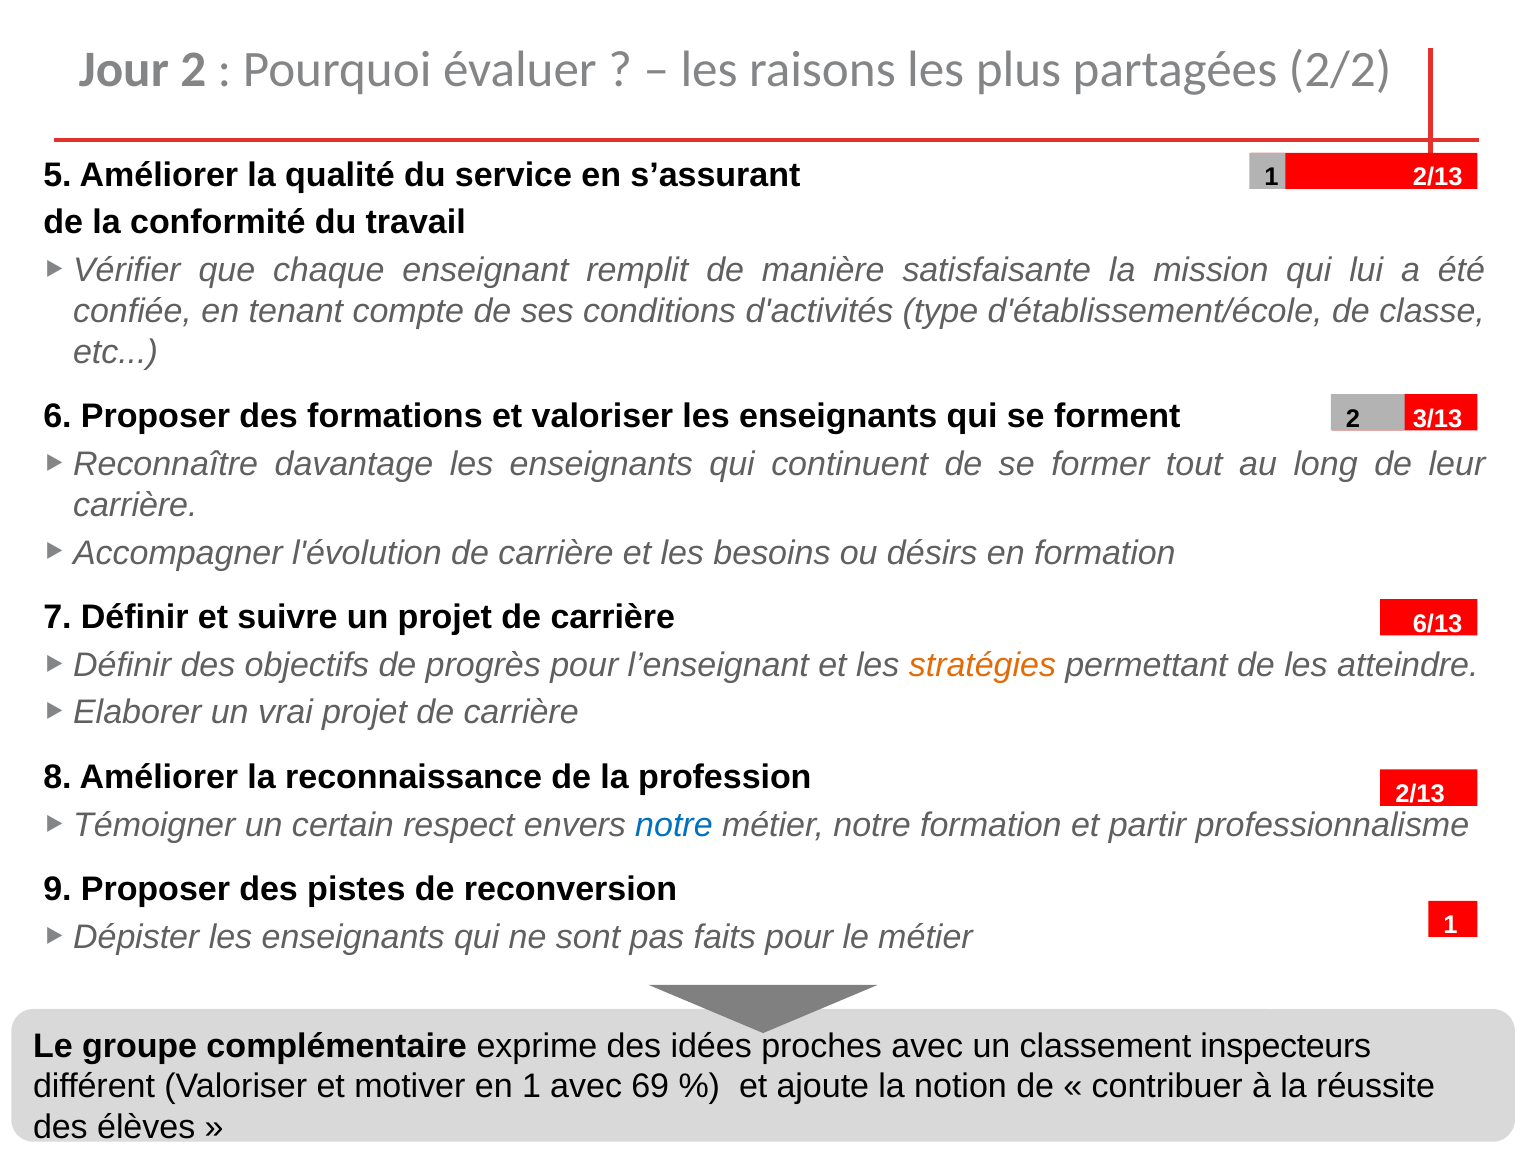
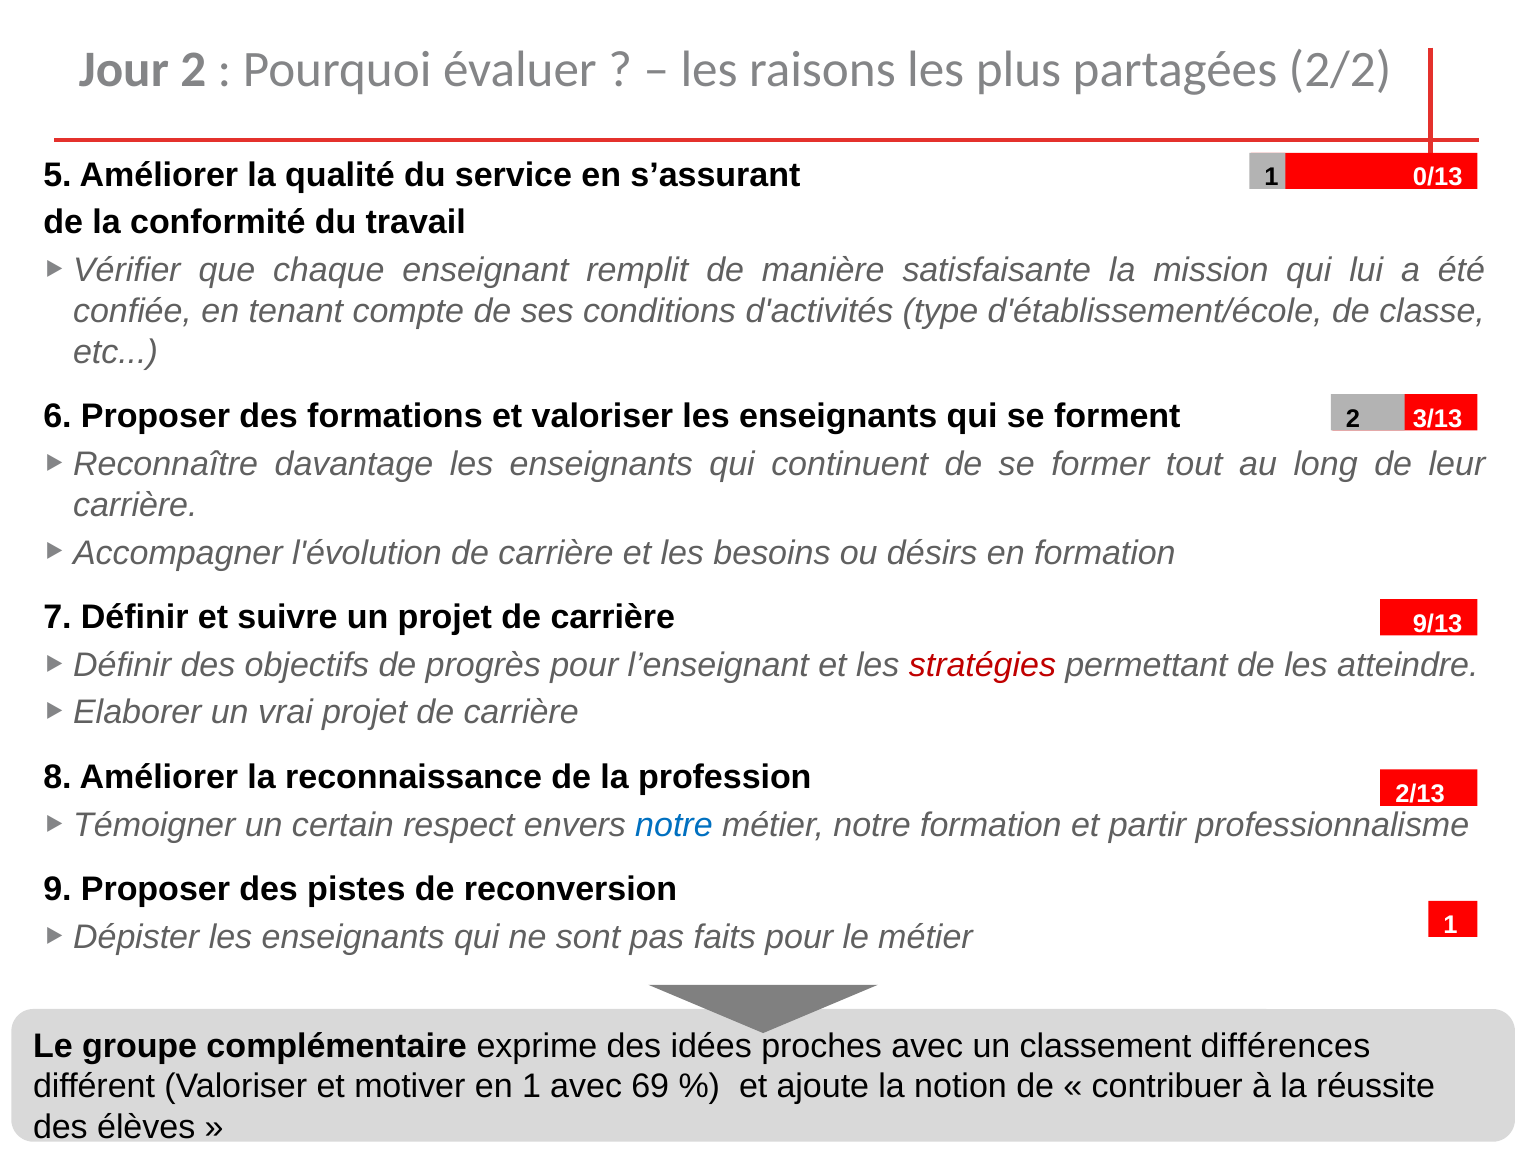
2/13 at (1438, 178): 2/13 -> 0/13
6/13: 6/13 -> 9/13
stratégies colour: orange -> red
inspecteurs: inspecteurs -> différences
